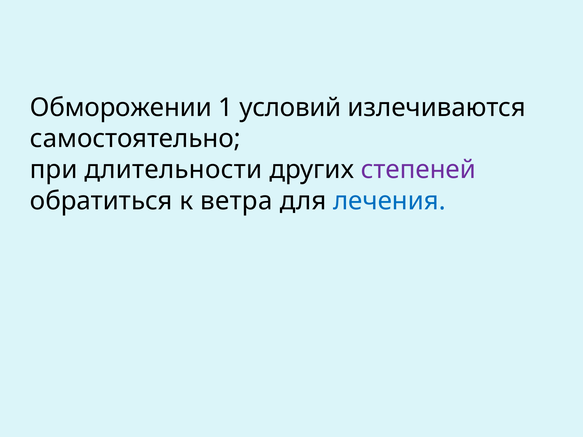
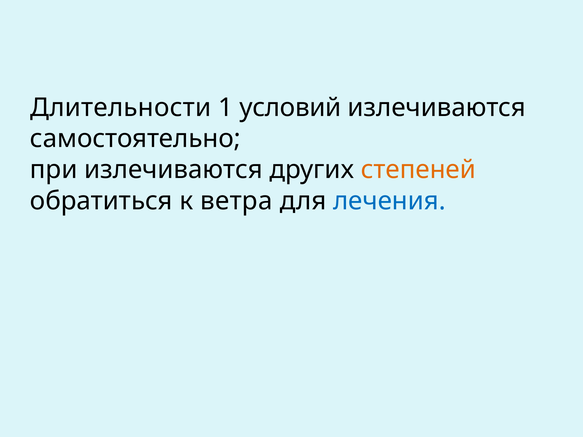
Обморожении: Обморожении -> Длительности
при длительности: длительности -> излечиваются
степеней colour: purple -> orange
